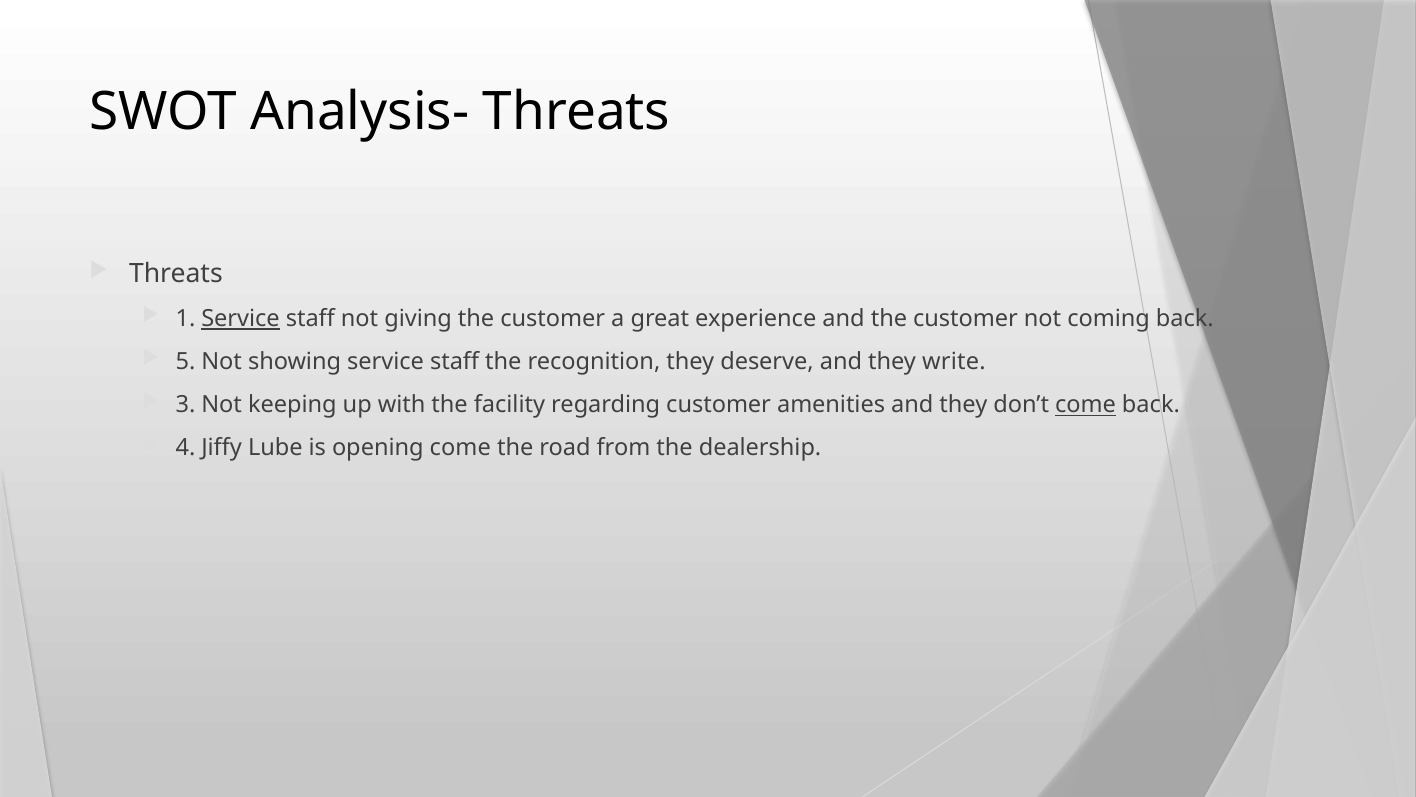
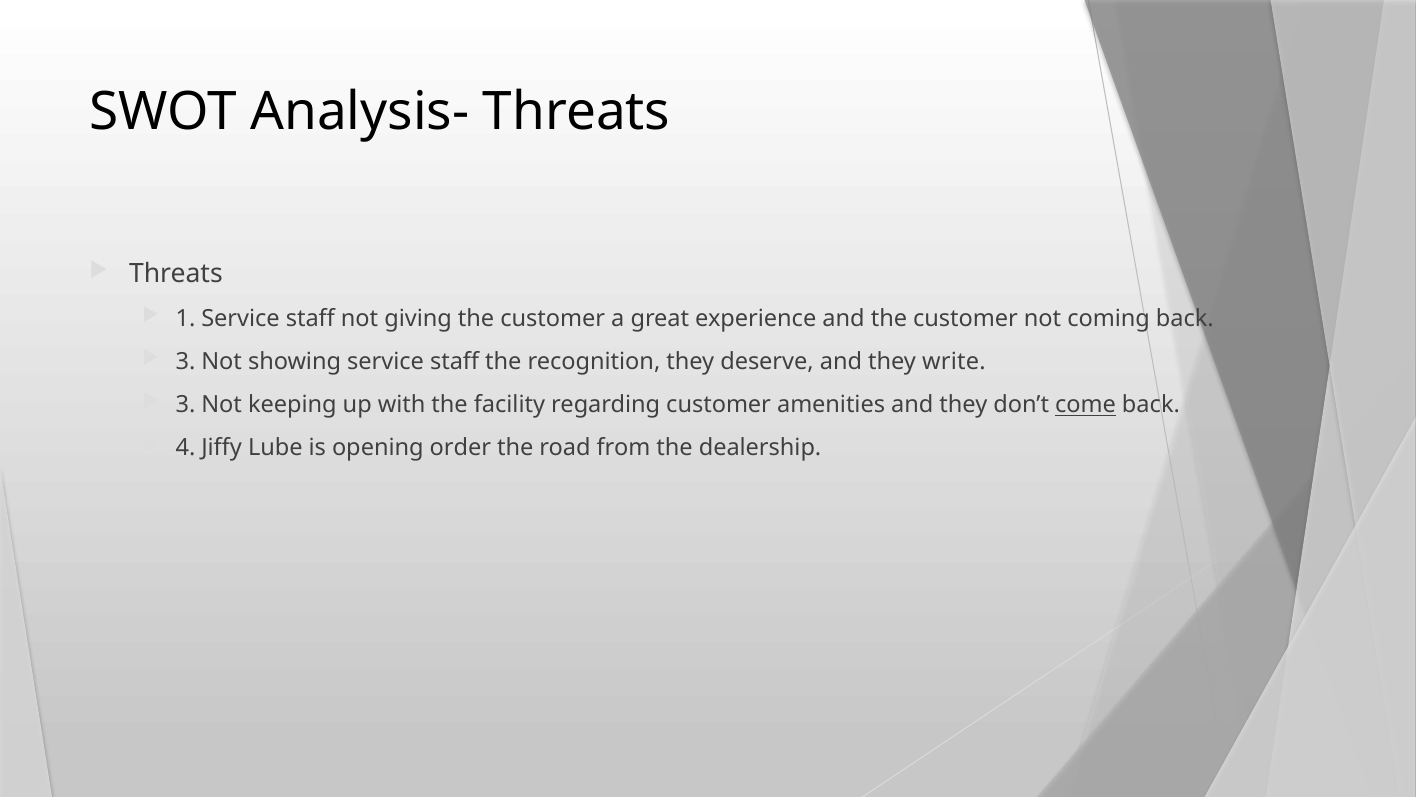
Service at (241, 319) underline: present -> none
5 at (185, 362): 5 -> 3
opening come: come -> order
